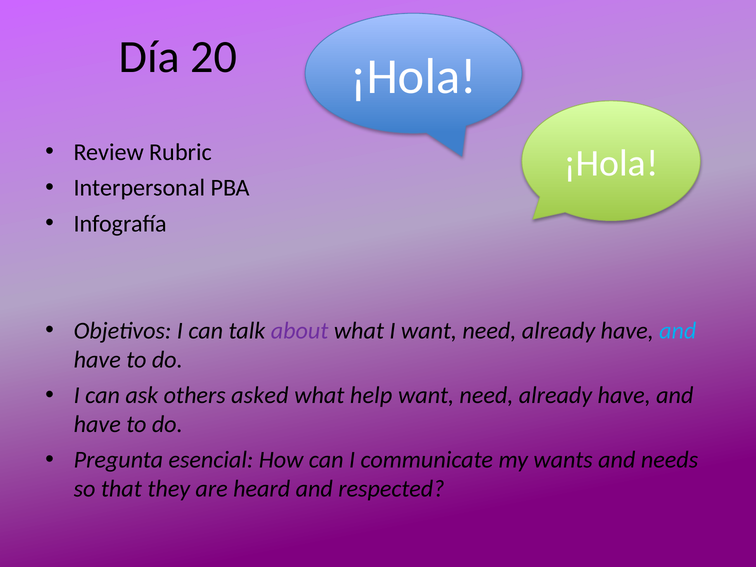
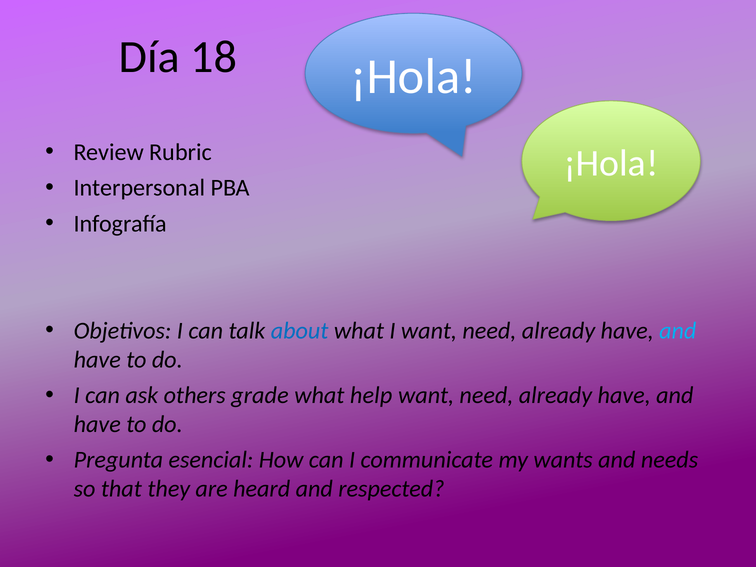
20: 20 -> 18
about colour: purple -> blue
asked: asked -> grade
